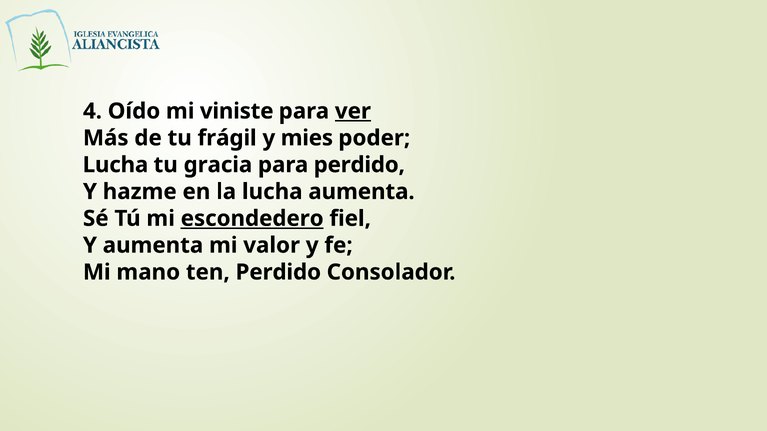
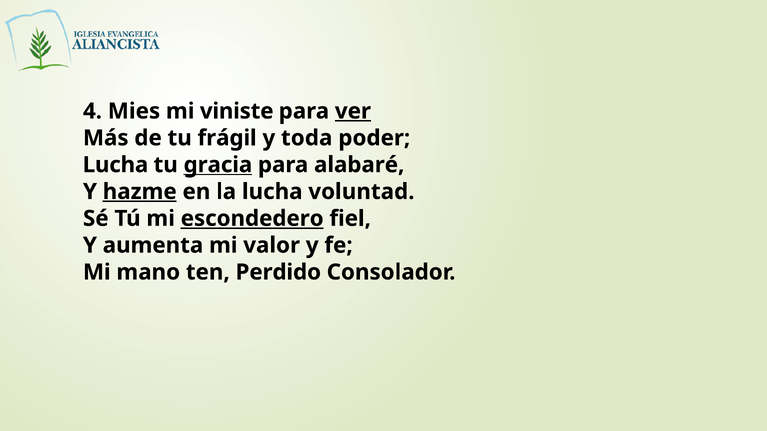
Oído: Oído -> Mies
mies: mies -> toda
gracia underline: none -> present
para perdido: perdido -> alabaré
hazme underline: none -> present
lucha aumenta: aumenta -> voluntad
